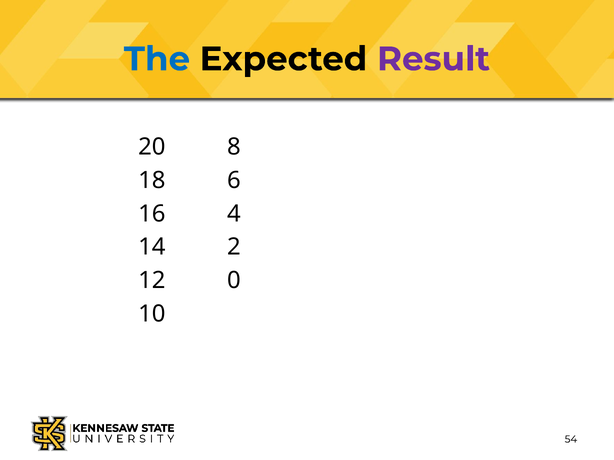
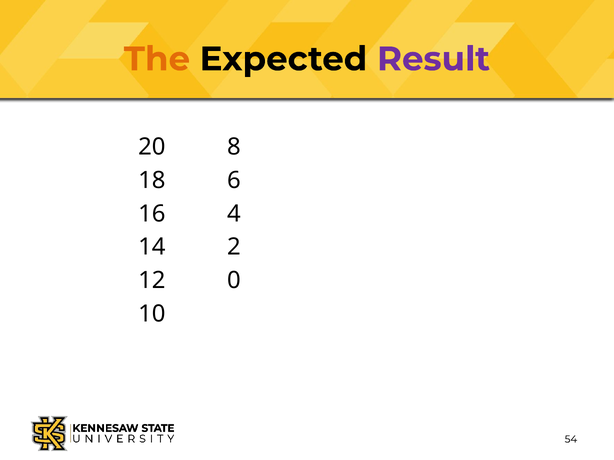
The colour: blue -> orange
